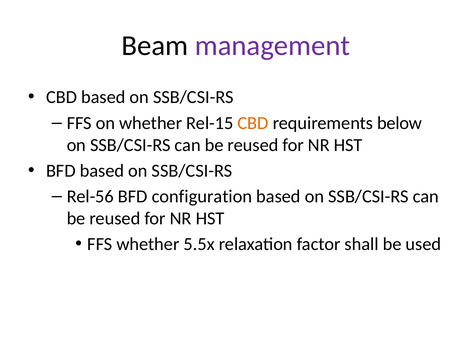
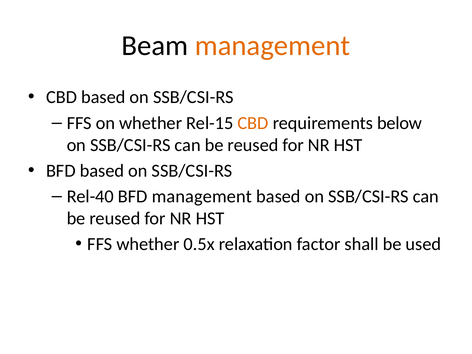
management at (273, 46) colour: purple -> orange
Rel-56: Rel-56 -> Rel-40
BFD configuration: configuration -> management
5.5x: 5.5x -> 0.5x
